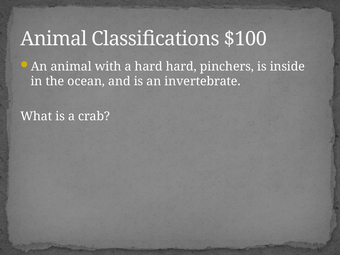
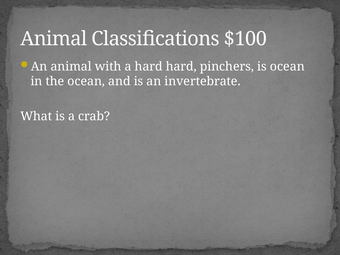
is inside: inside -> ocean
